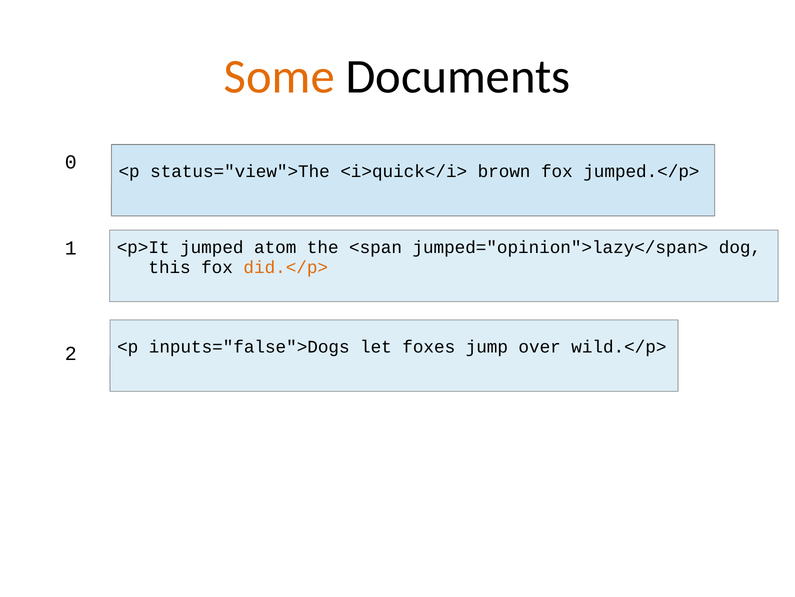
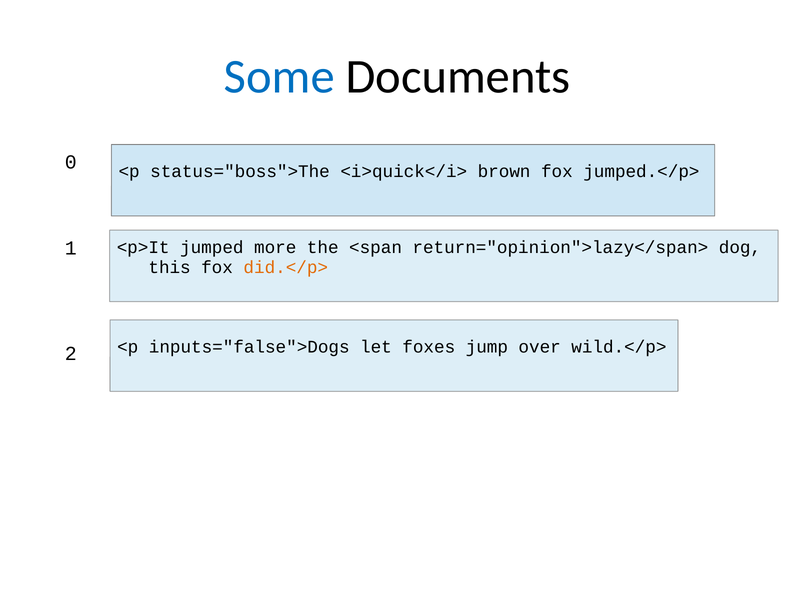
Some colour: orange -> blue
status="view">The: status="view">The -> status="boss">The
atom: atom -> more
jumped="opinion">lazy</span>: jumped="opinion">lazy</span> -> return="opinion">lazy</span>
